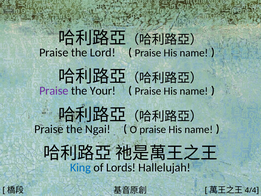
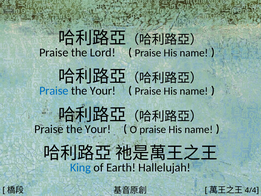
Praise at (54, 91) colour: purple -> blue
Ngai at (98, 129): Ngai -> Your
Lords: Lords -> Earth
